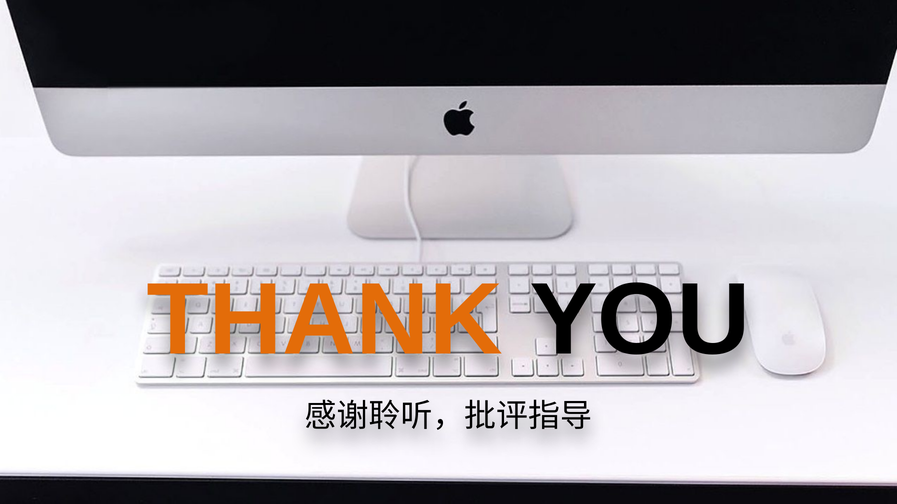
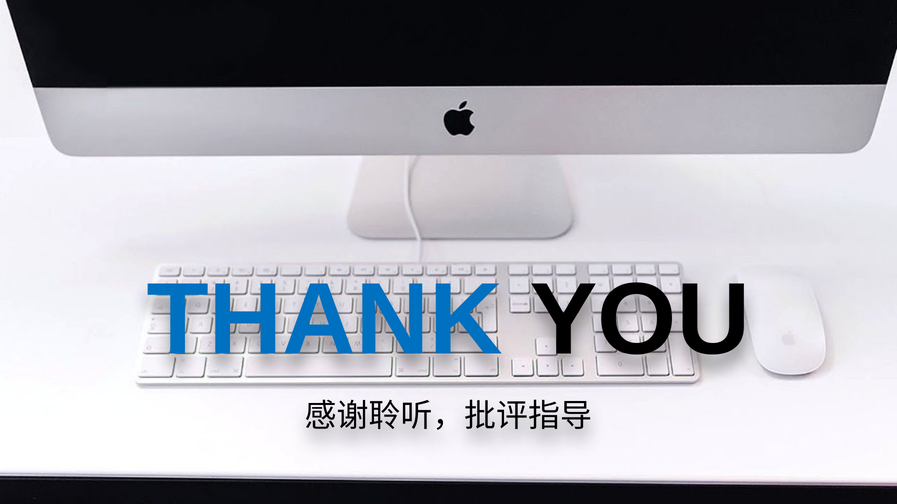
THANK colour: orange -> blue
